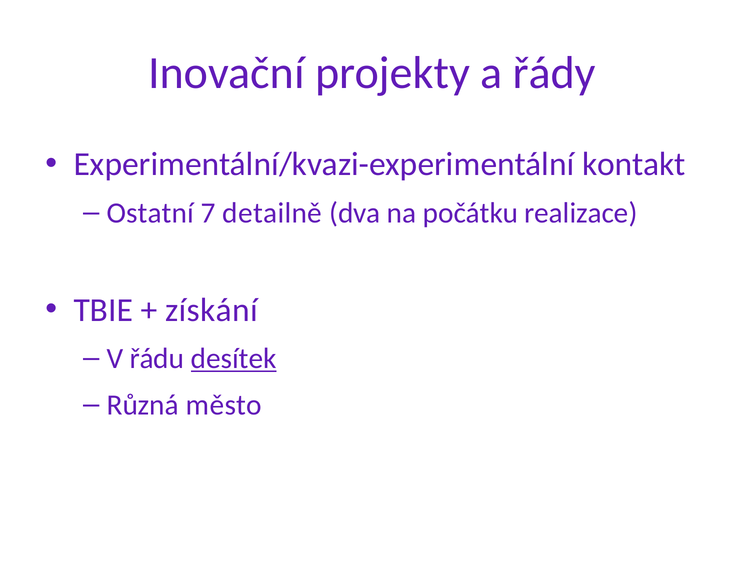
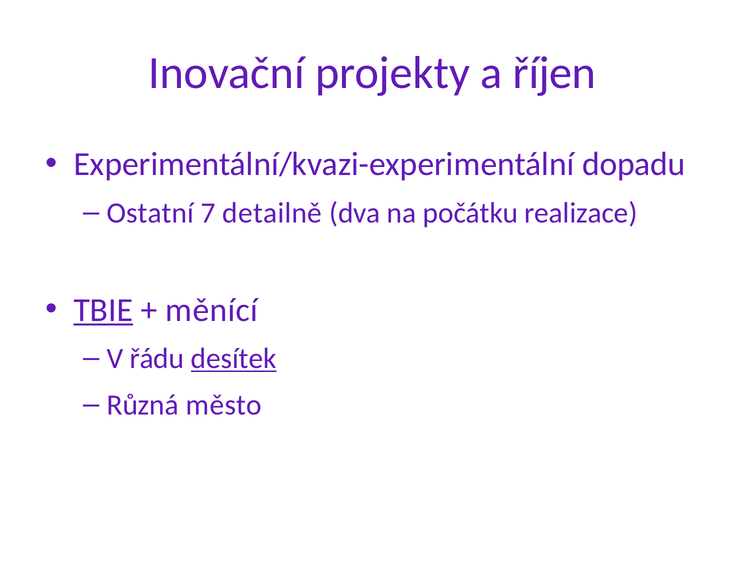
řády: řády -> říjen
kontakt: kontakt -> dopadu
TBIE underline: none -> present
získání: získání -> měnící
